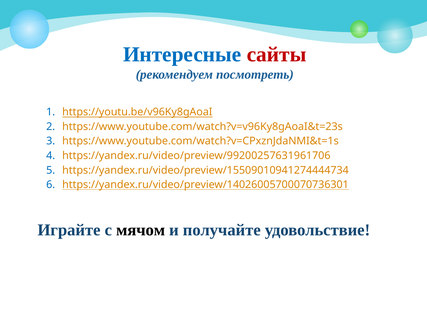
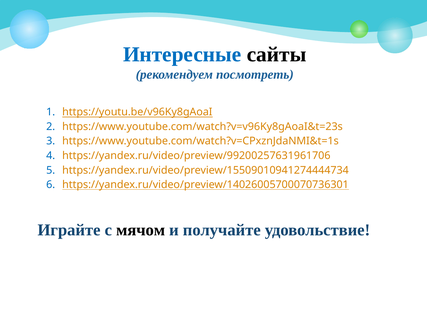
сайты colour: red -> black
